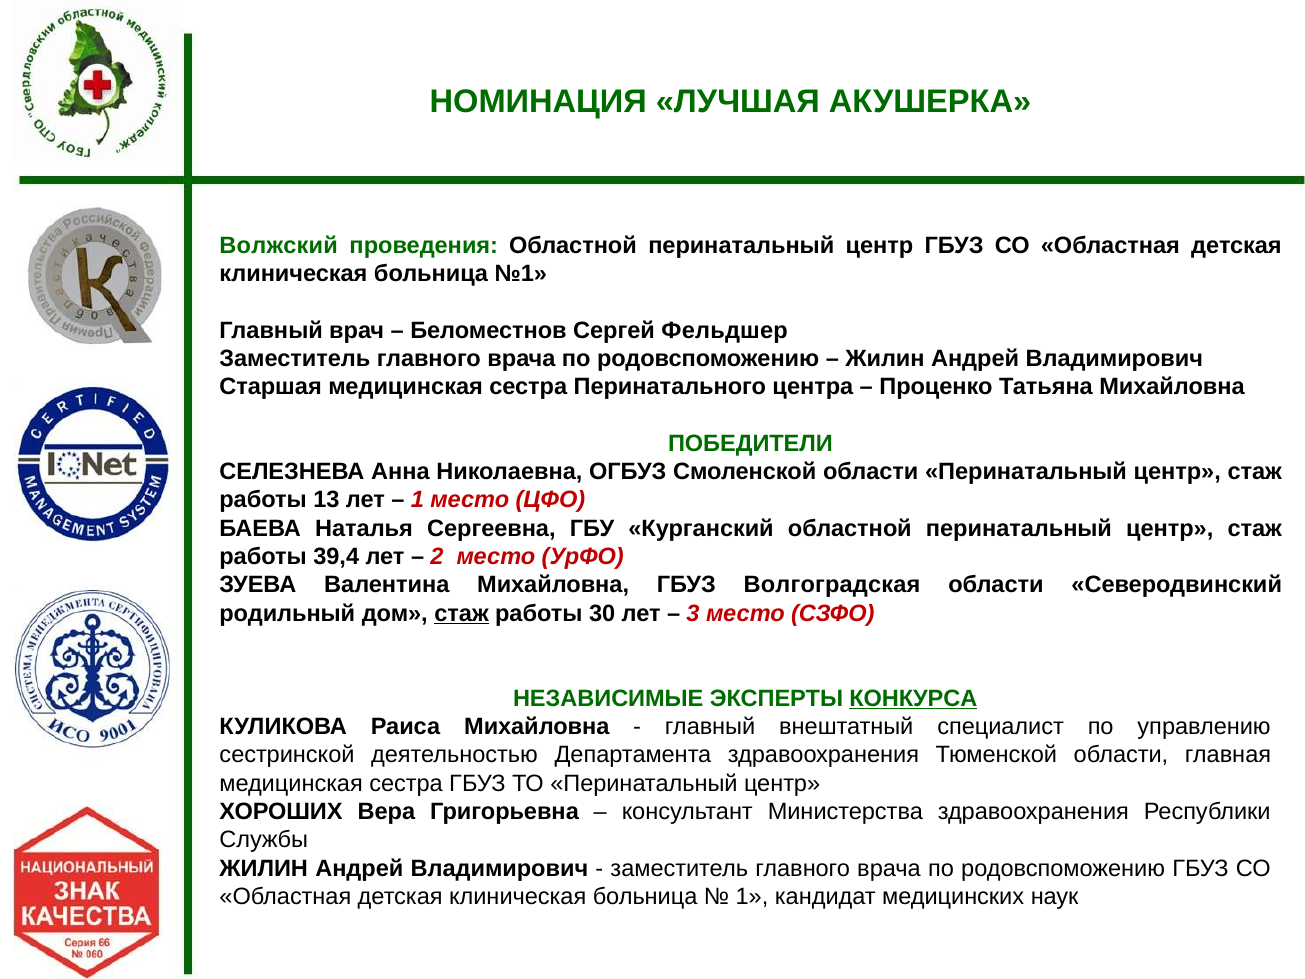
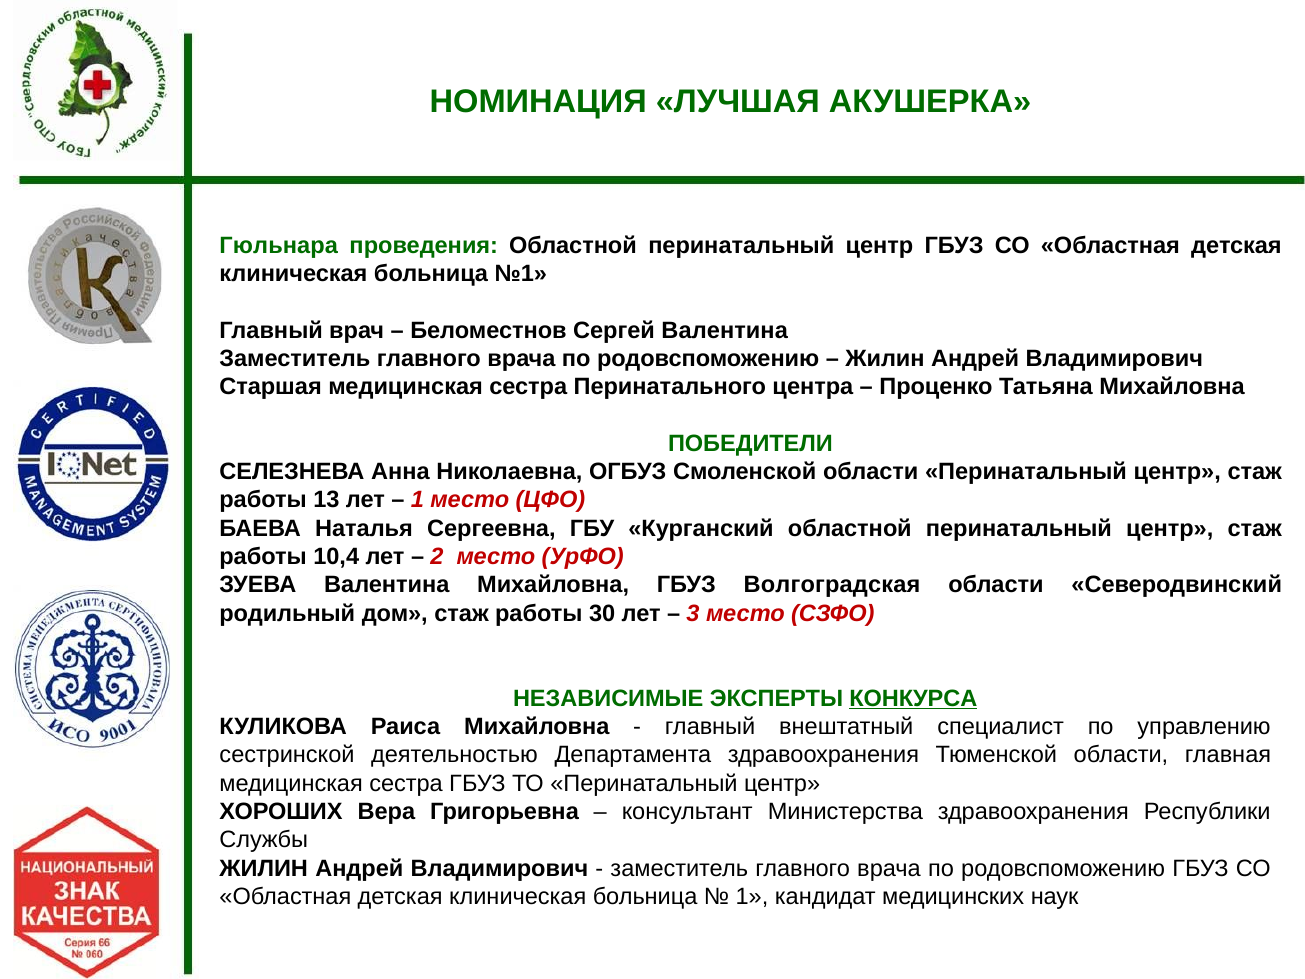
Волжский: Волжский -> Гюльнара
Сергей Фельдшер: Фельдшер -> Валентина
39,4: 39,4 -> 10,4
стаж at (461, 613) underline: present -> none
